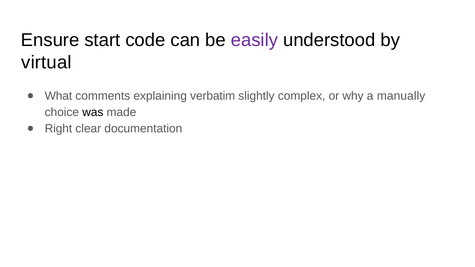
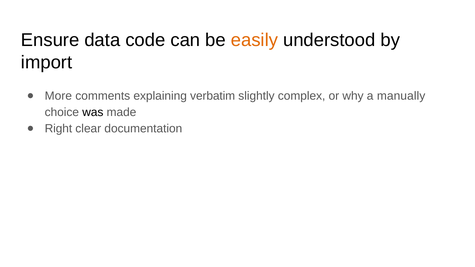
start: start -> data
easily colour: purple -> orange
virtual: virtual -> import
What: What -> More
